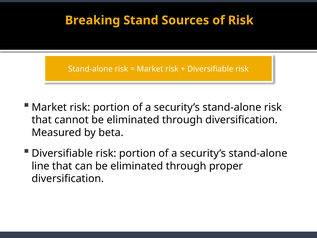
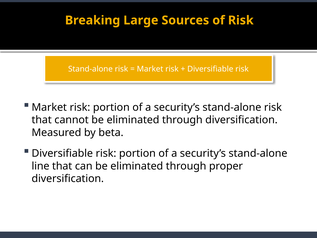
Stand: Stand -> Large
